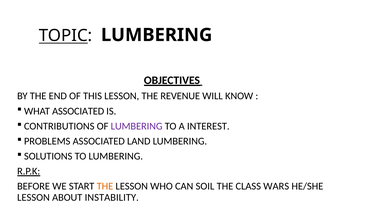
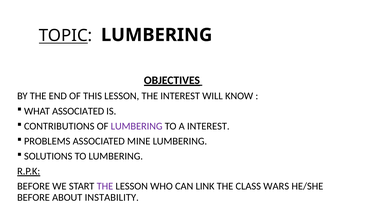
THE REVENUE: REVENUE -> INTEREST
LAND: LAND -> MINE
THE at (105, 186) colour: orange -> purple
SOIL: SOIL -> LINK
LESSON at (33, 197): LESSON -> BEFORE
